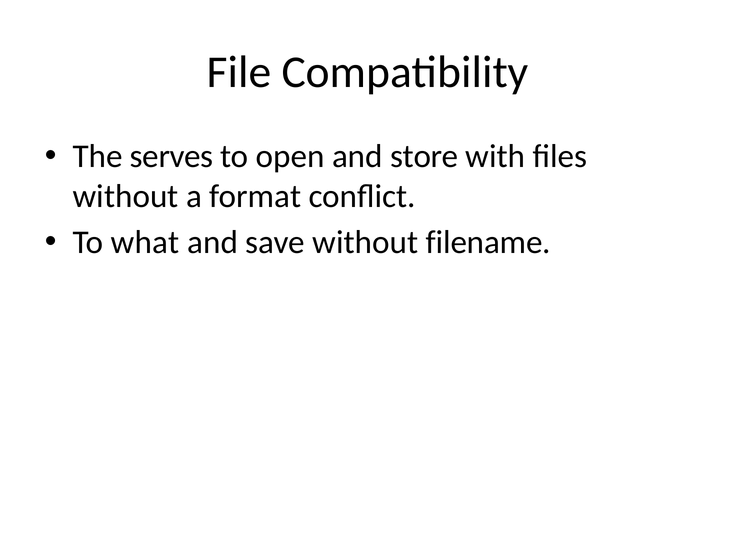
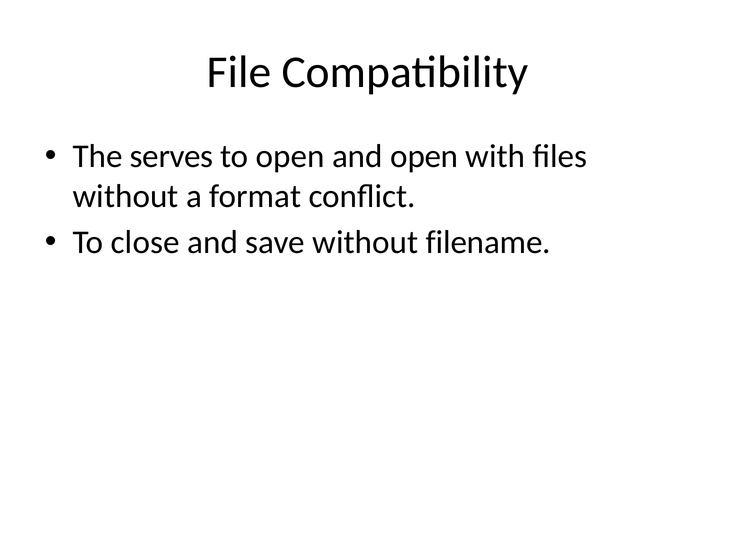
and store: store -> open
what: what -> close
